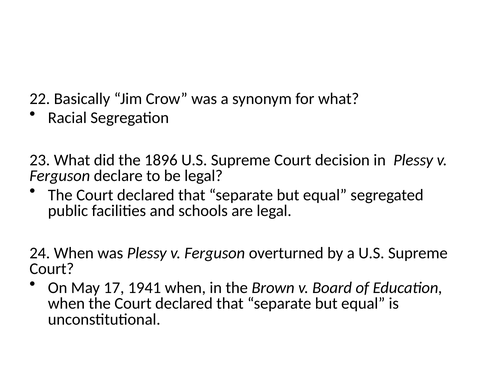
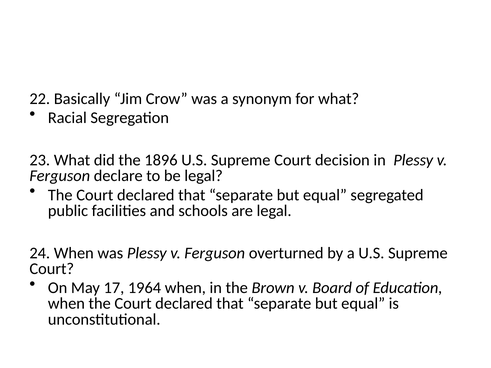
1941: 1941 -> 1964
